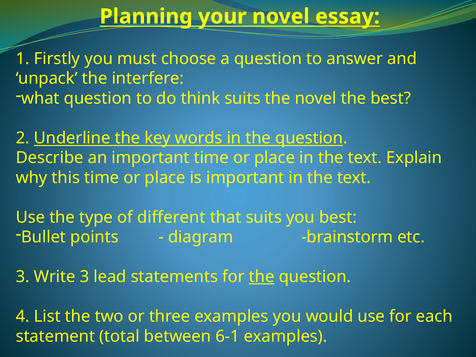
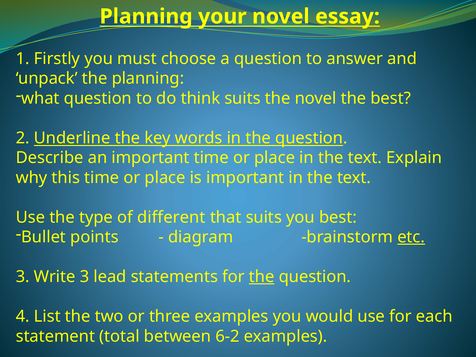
the interfere: interfere -> planning
etc underline: none -> present
6-1: 6-1 -> 6-2
